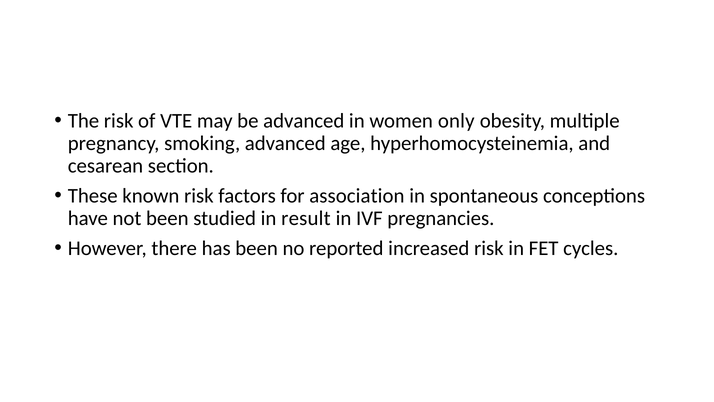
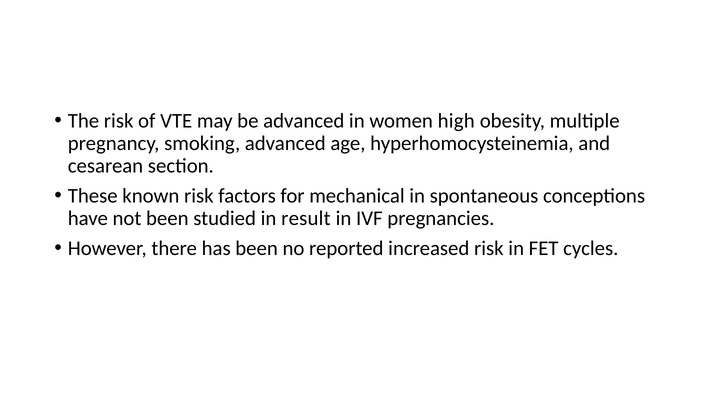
only: only -> high
association: association -> mechanical
